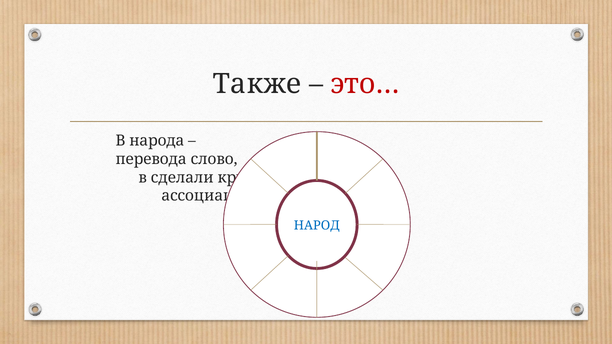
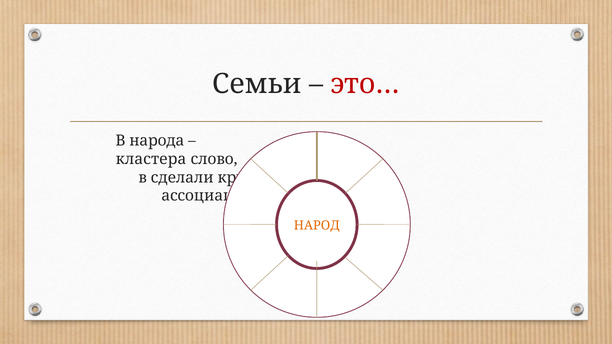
Также: Также -> Семьи
перевода: перевода -> кластера
НАРОД colour: blue -> orange
